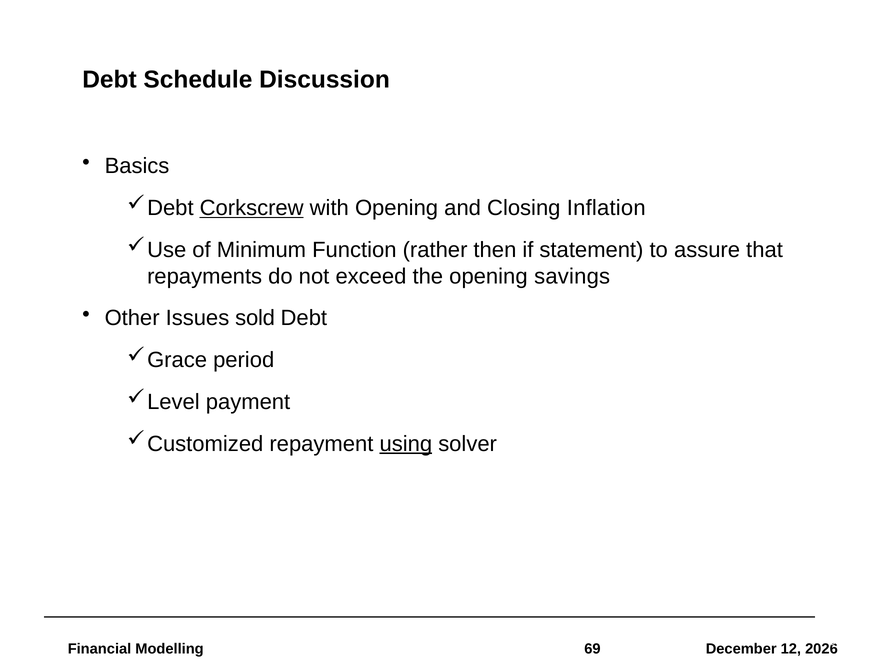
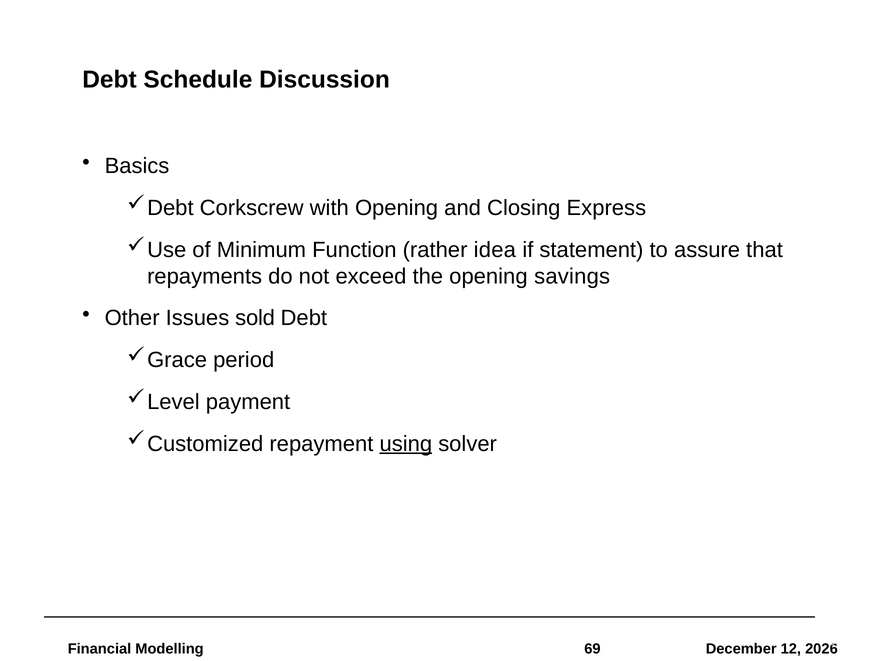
Corkscrew underline: present -> none
Inflation: Inflation -> Express
then: then -> idea
